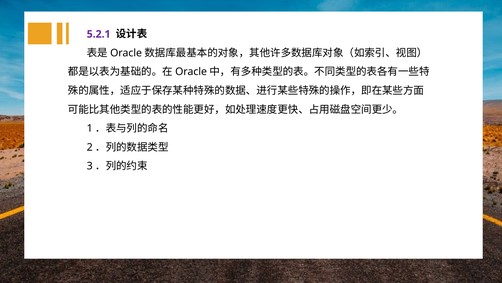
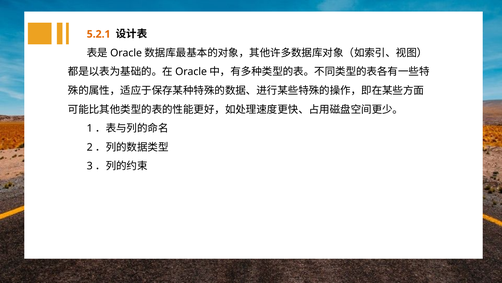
5.2.1 colour: purple -> orange
